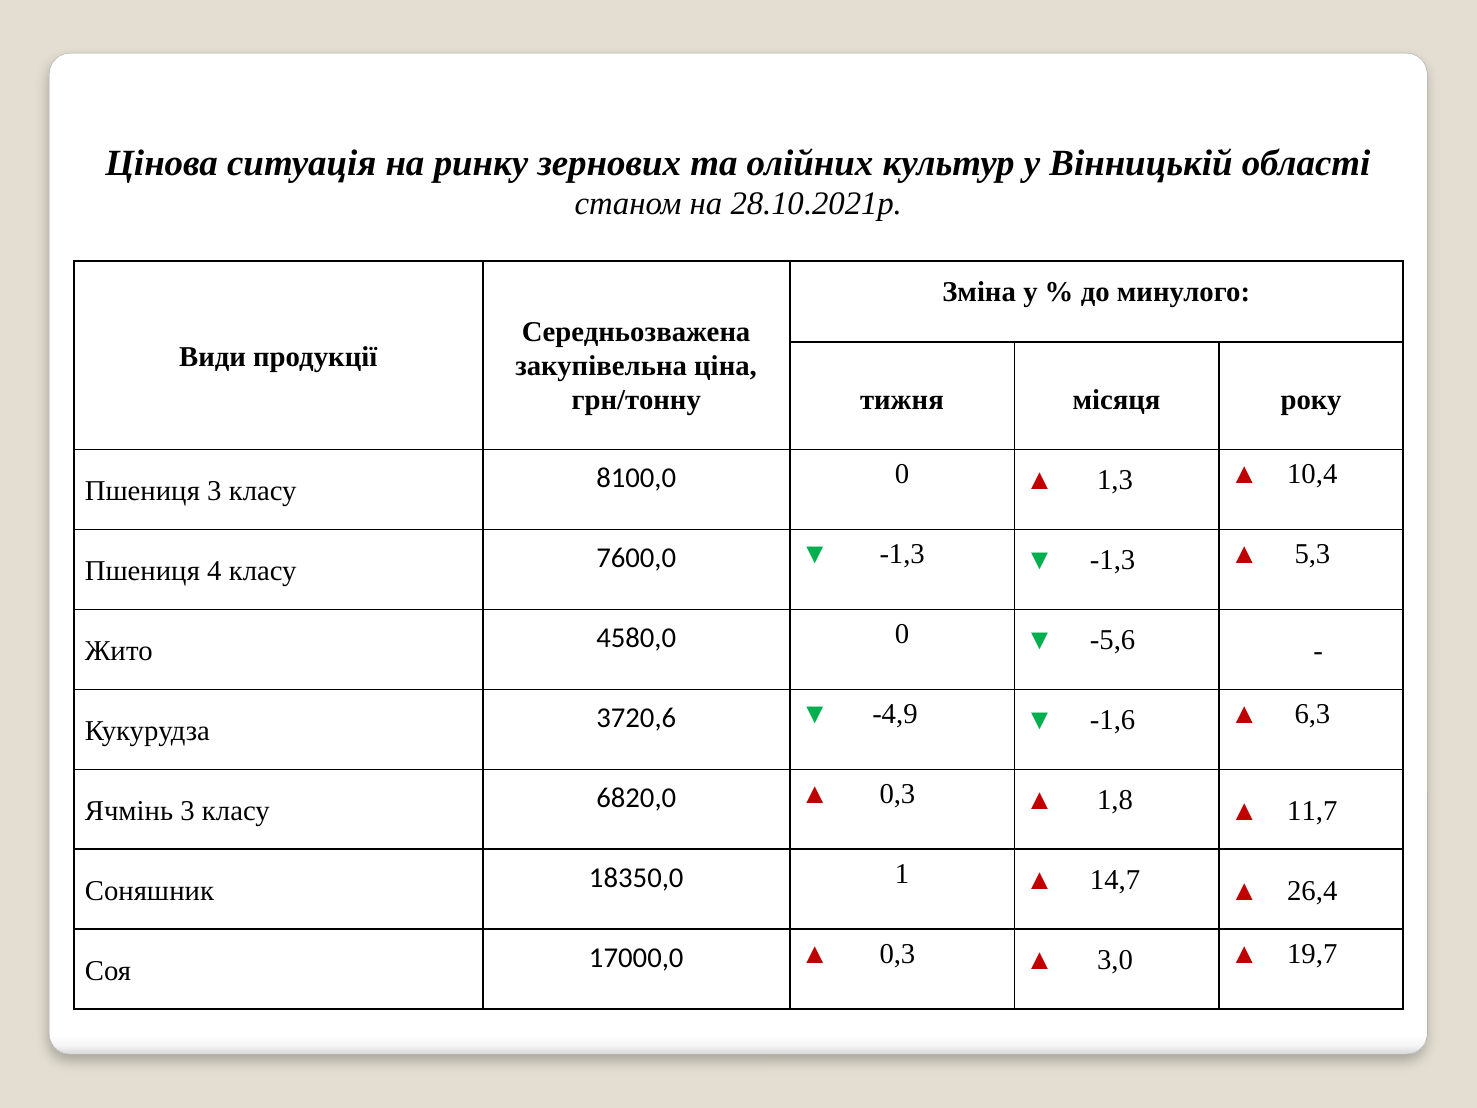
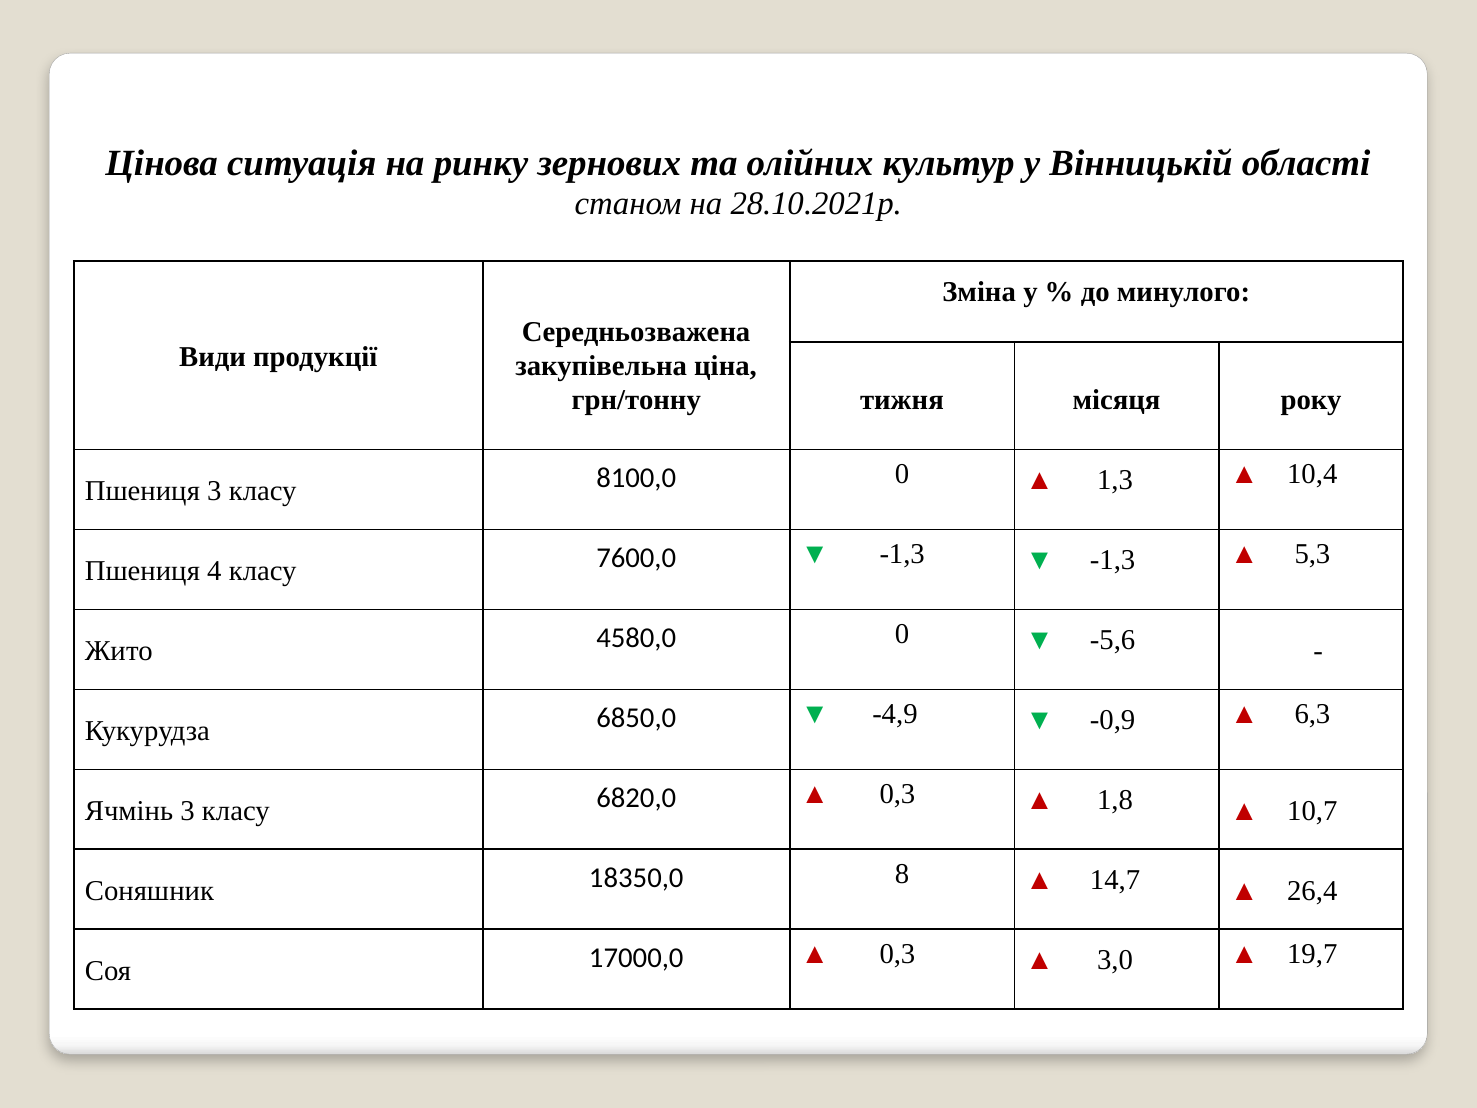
3720,6: 3720,6 -> 6850,0
-1,6: -1,6 -> -0,9
11,7: 11,7 -> 10,7
1: 1 -> 8
